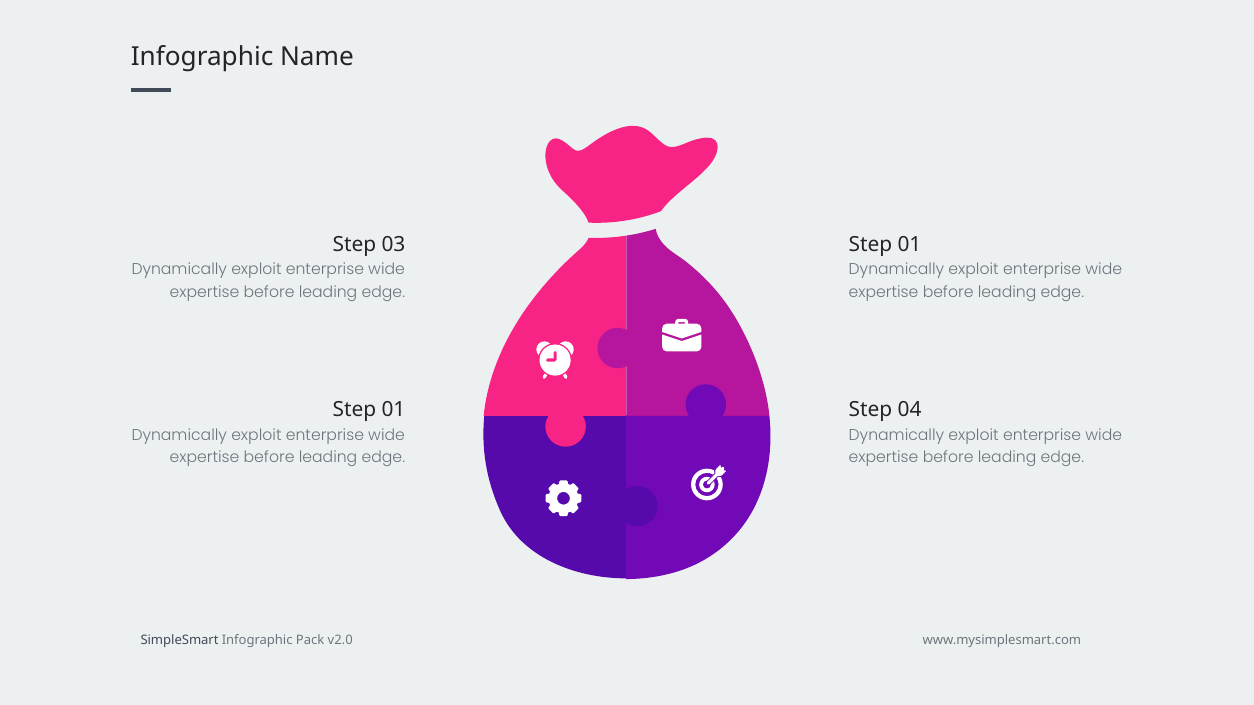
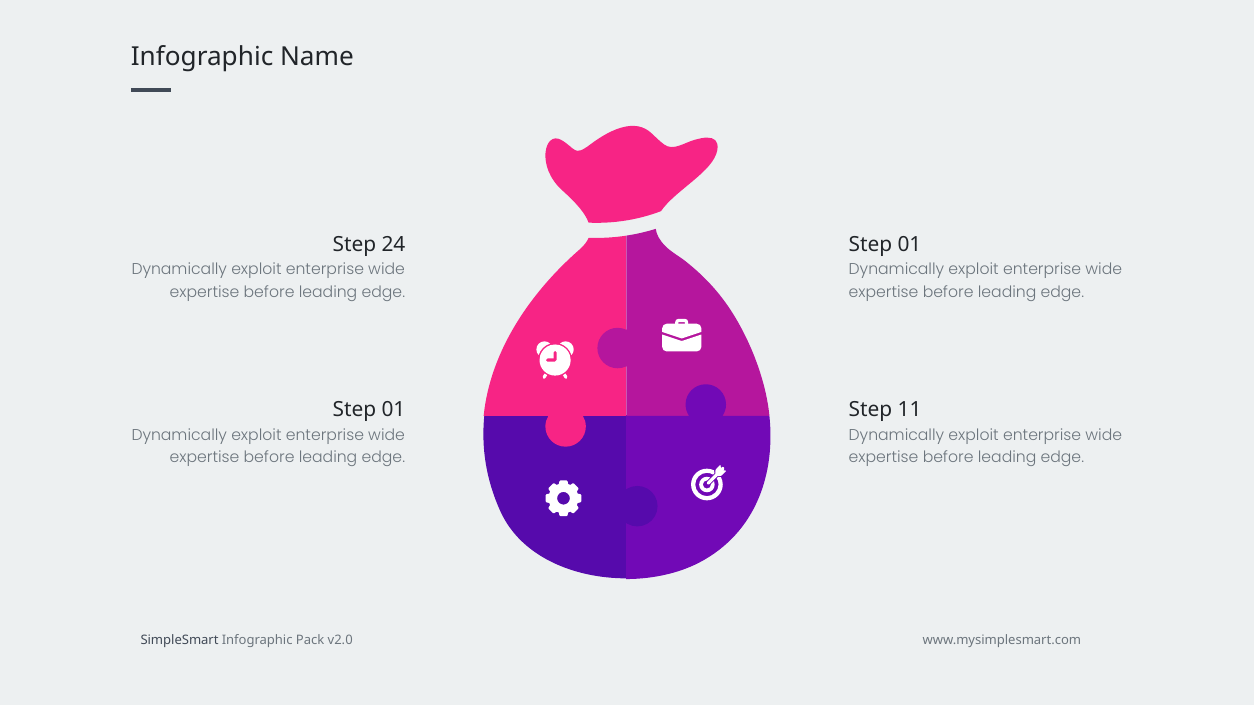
03: 03 -> 24
04: 04 -> 11
